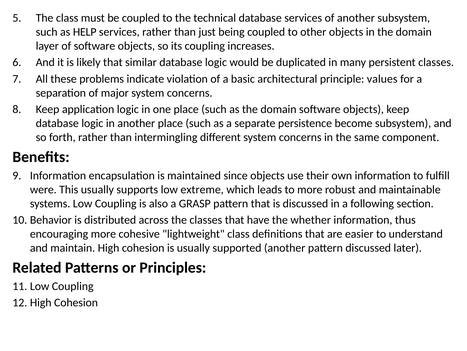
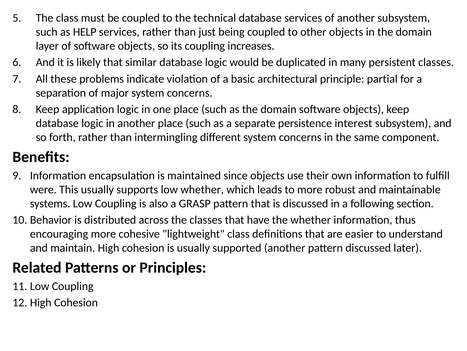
values: values -> partial
become: become -> interest
low extreme: extreme -> whether
